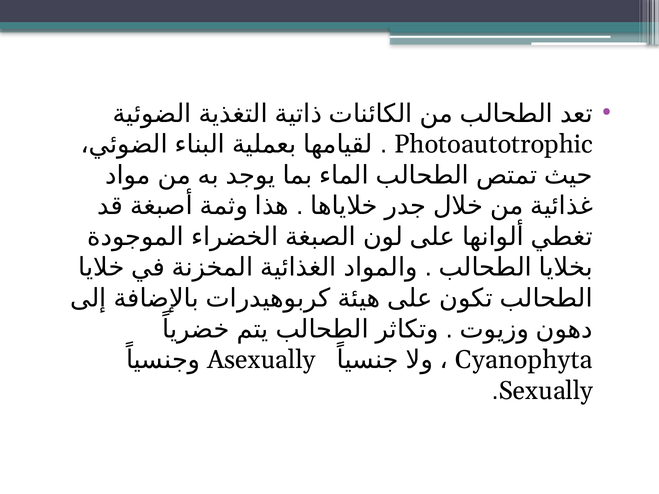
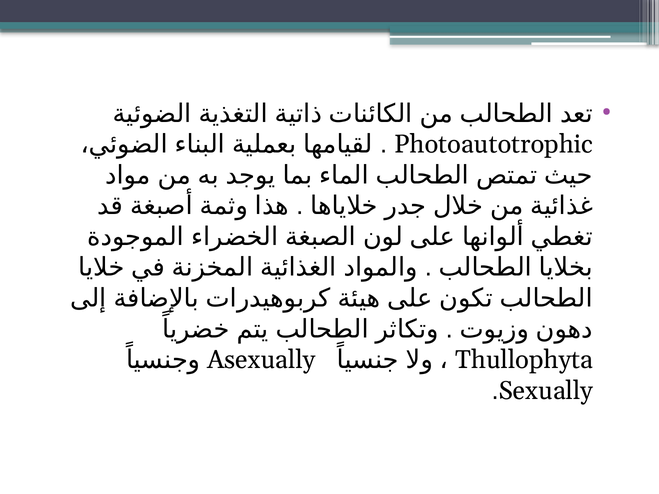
Cyanophyta: Cyanophyta -> Thullophyta
